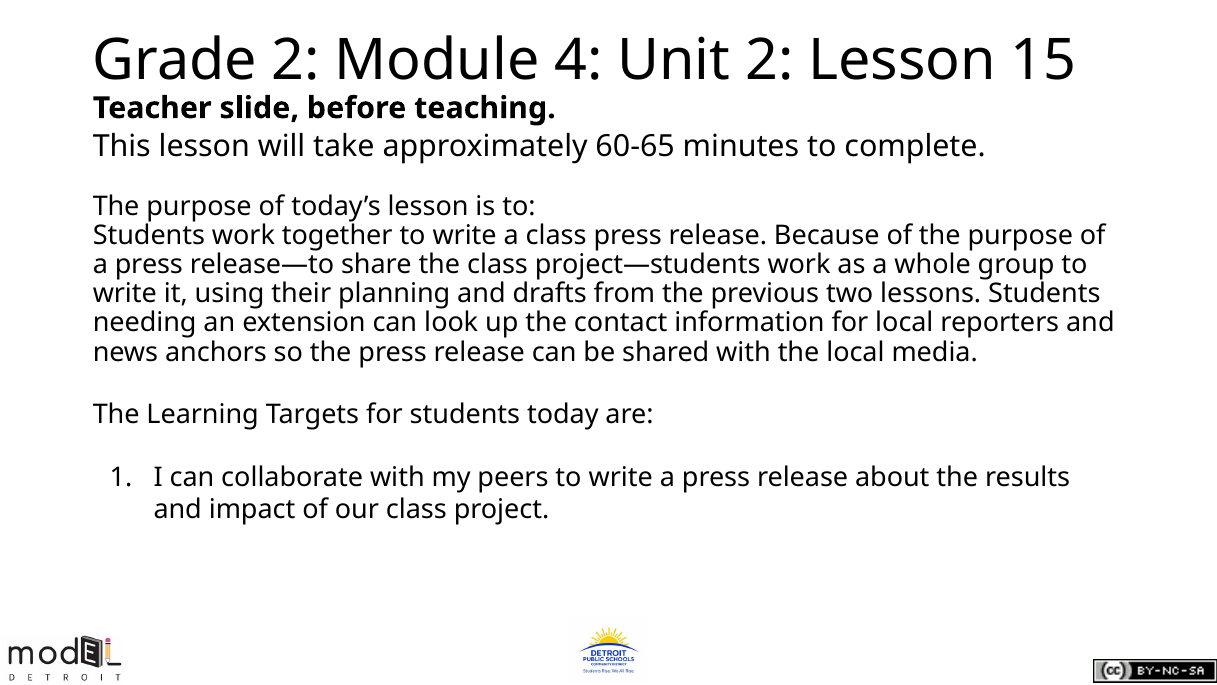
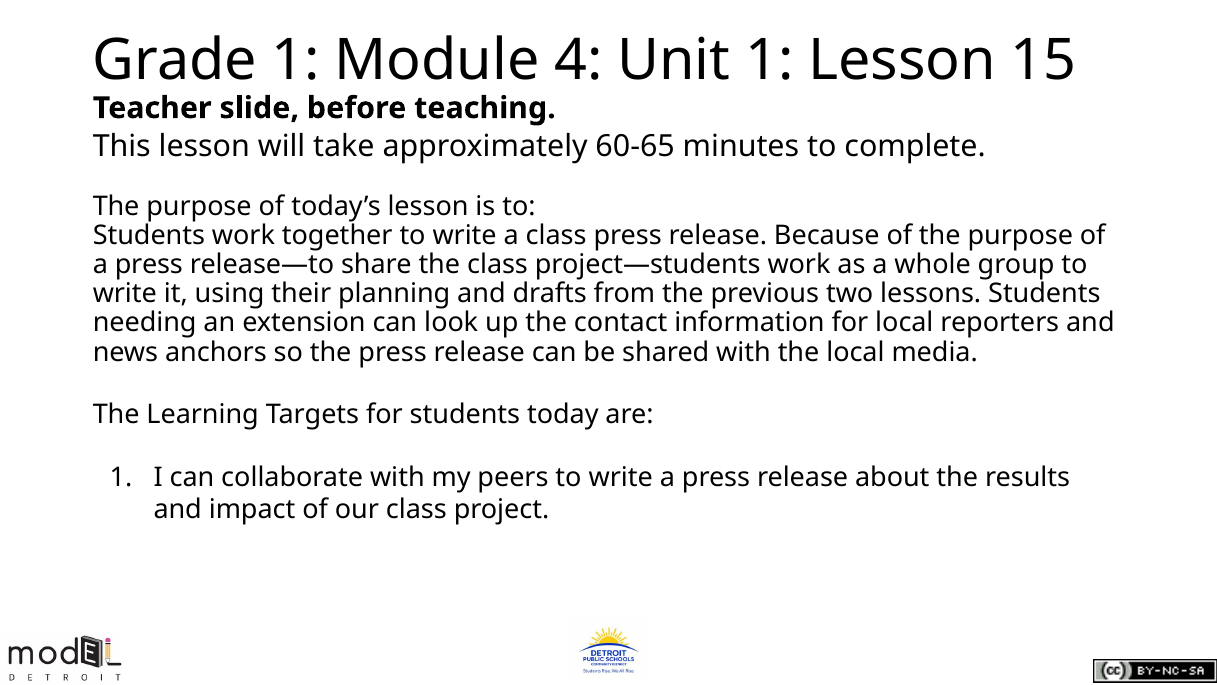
Grade 2: 2 -> 1
Unit 2: 2 -> 1
